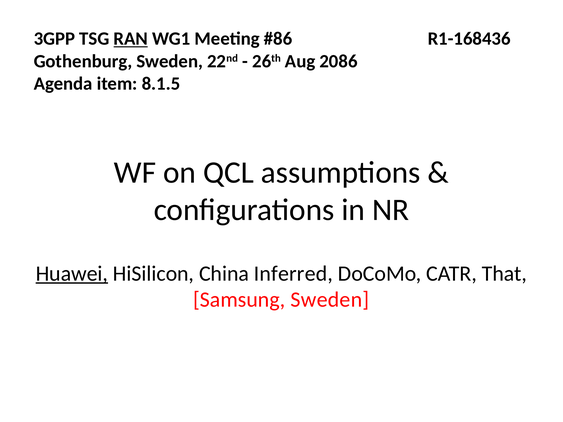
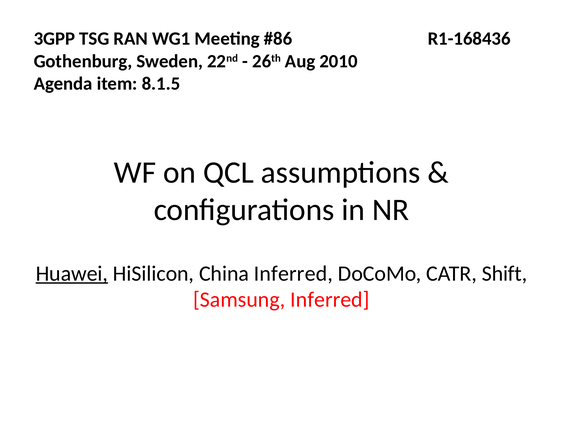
RAN underline: present -> none
2086: 2086 -> 2010
That: That -> Shift
Samsung Sweden: Sweden -> Inferred
